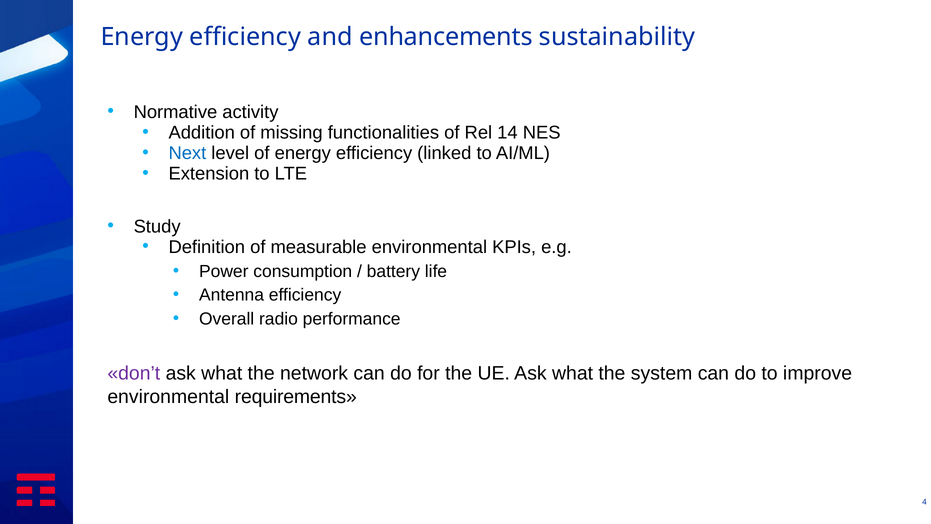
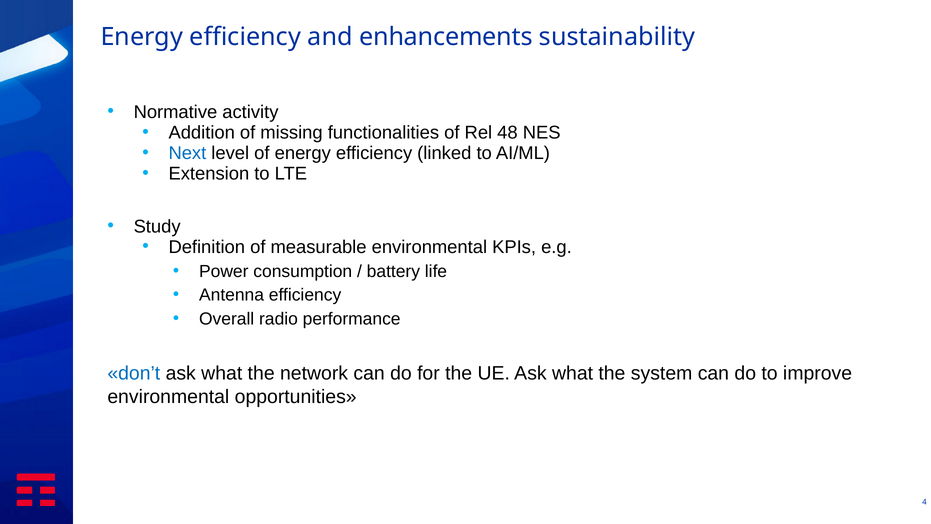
14: 14 -> 48
don’t colour: purple -> blue
requirements: requirements -> opportunities
